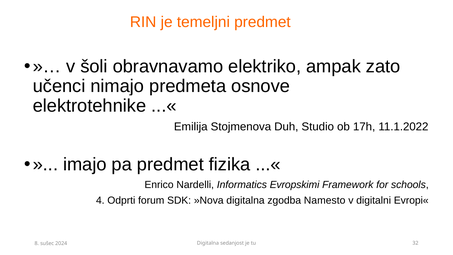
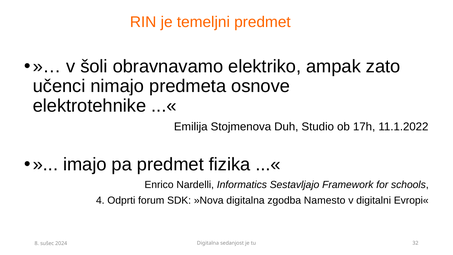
Evropskimi: Evropskimi -> Sestavljajo
